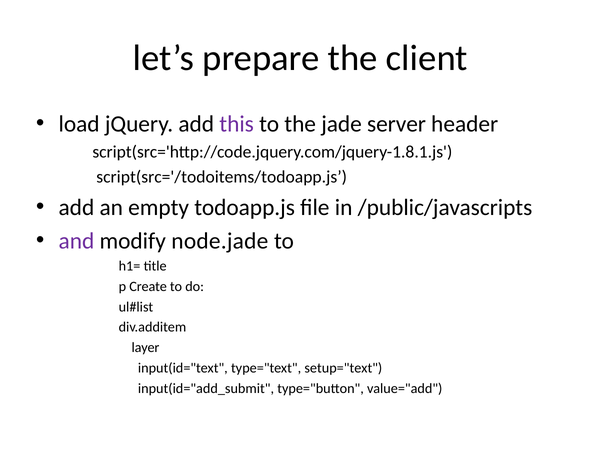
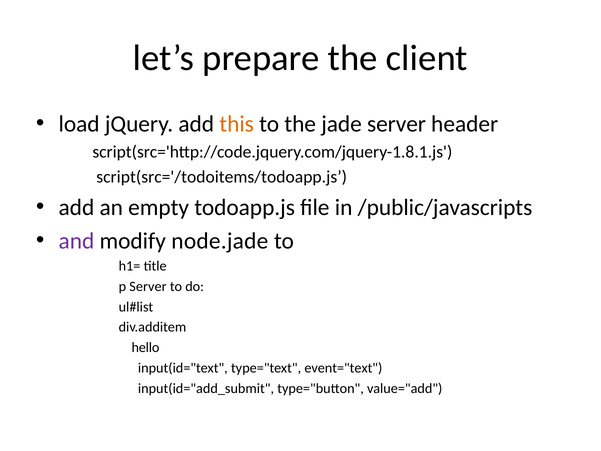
this colour: purple -> orange
p Create: Create -> Server
layer: layer -> hello
setup="text: setup="text -> event="text
